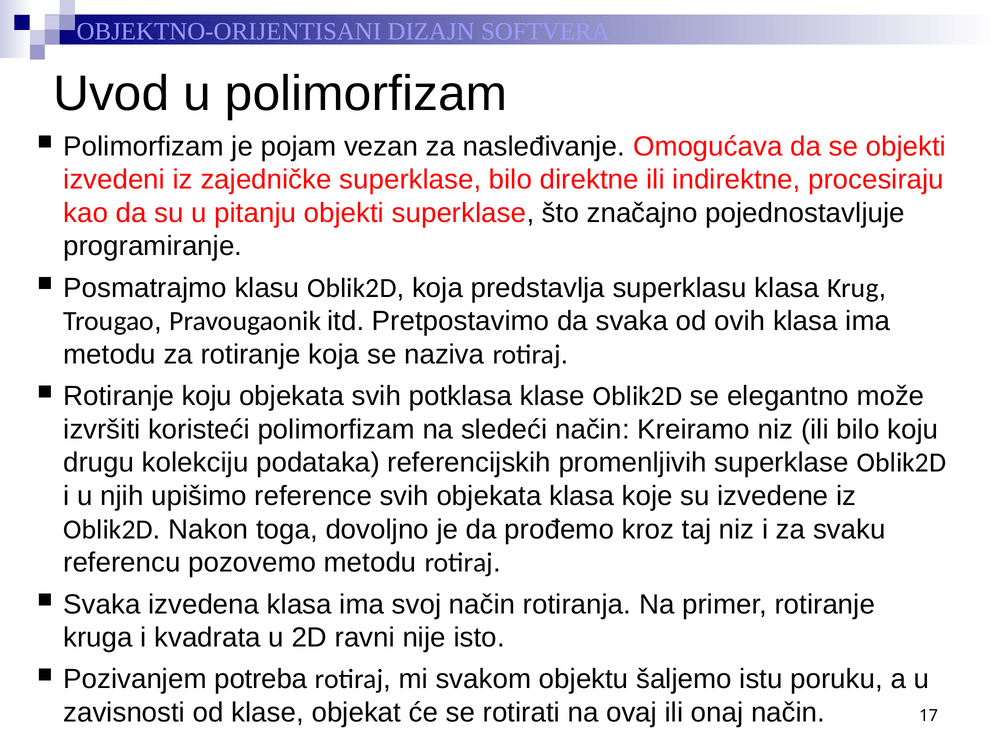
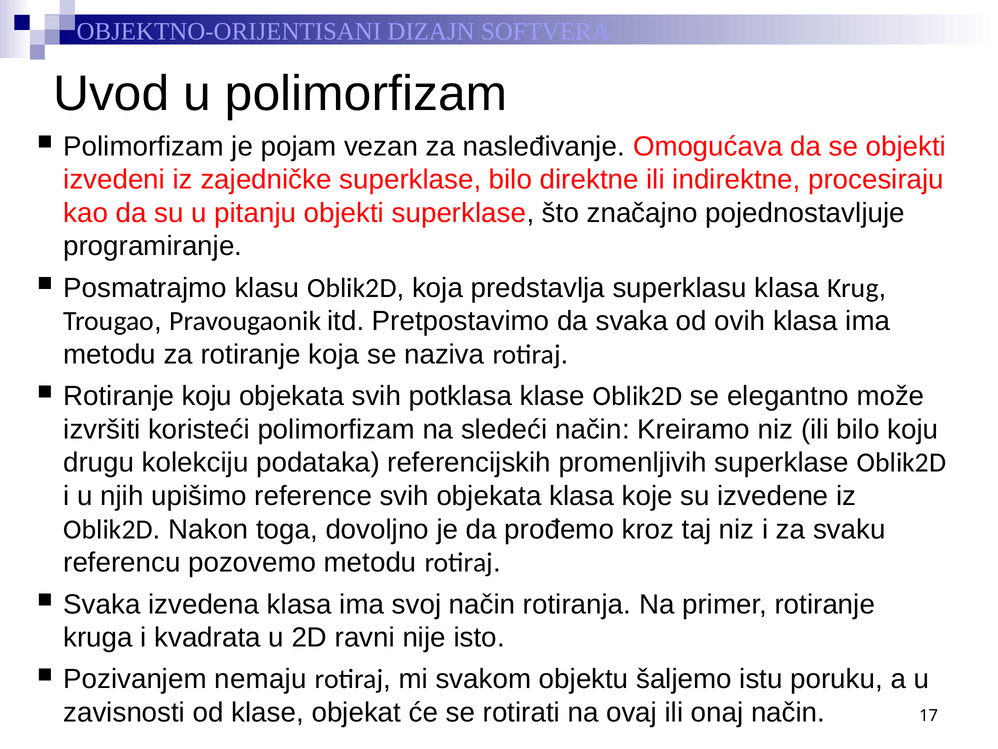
potreba: potreba -> nemaju
